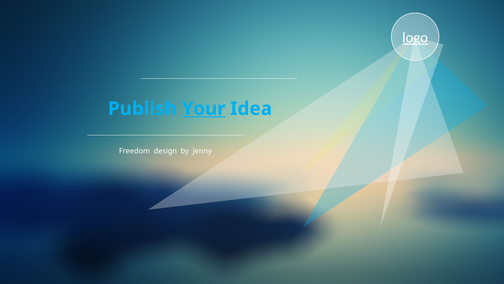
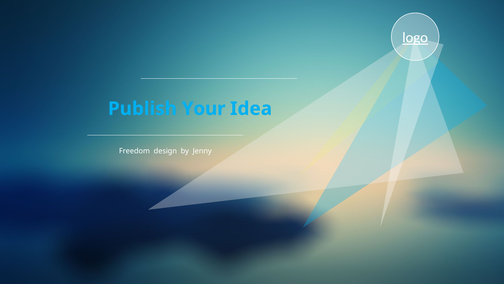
Your underline: present -> none
